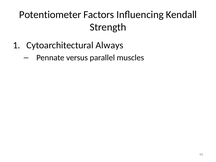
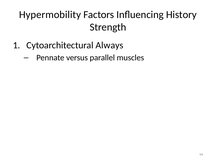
Potentiometer: Potentiometer -> Hypermobility
Kendall: Kendall -> History
